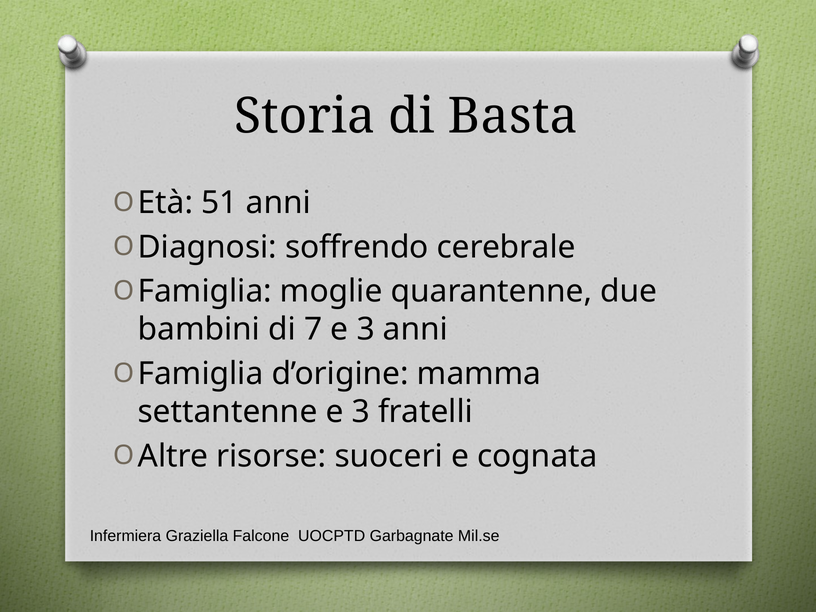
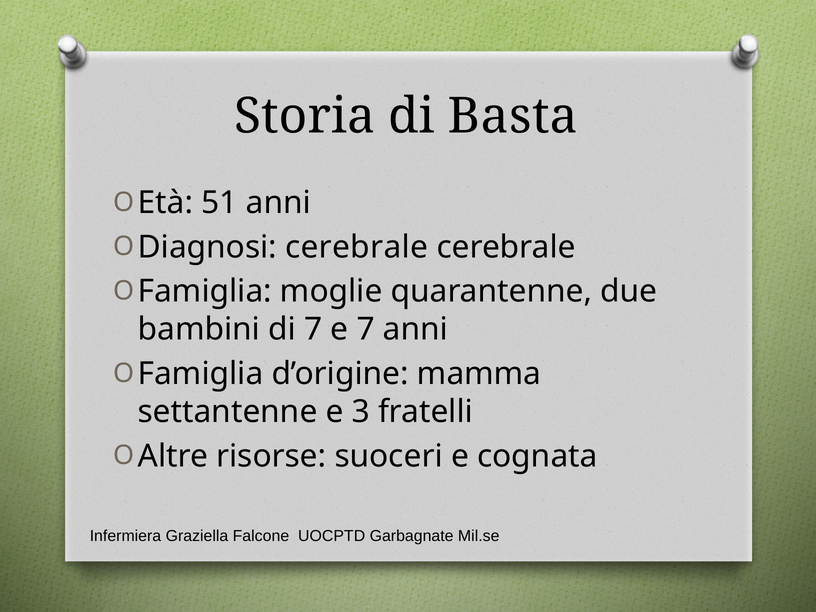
soffrendo at (357, 247): soffrendo -> cerebrale
7 e 3: 3 -> 7
